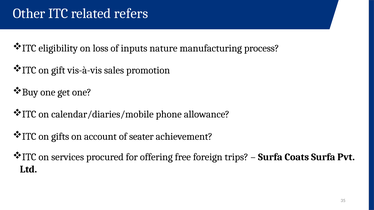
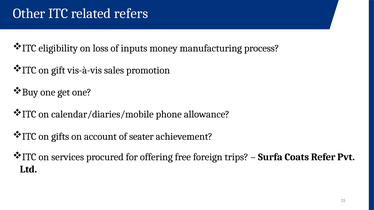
nature: nature -> money
Coats Surfa: Surfa -> Refer
